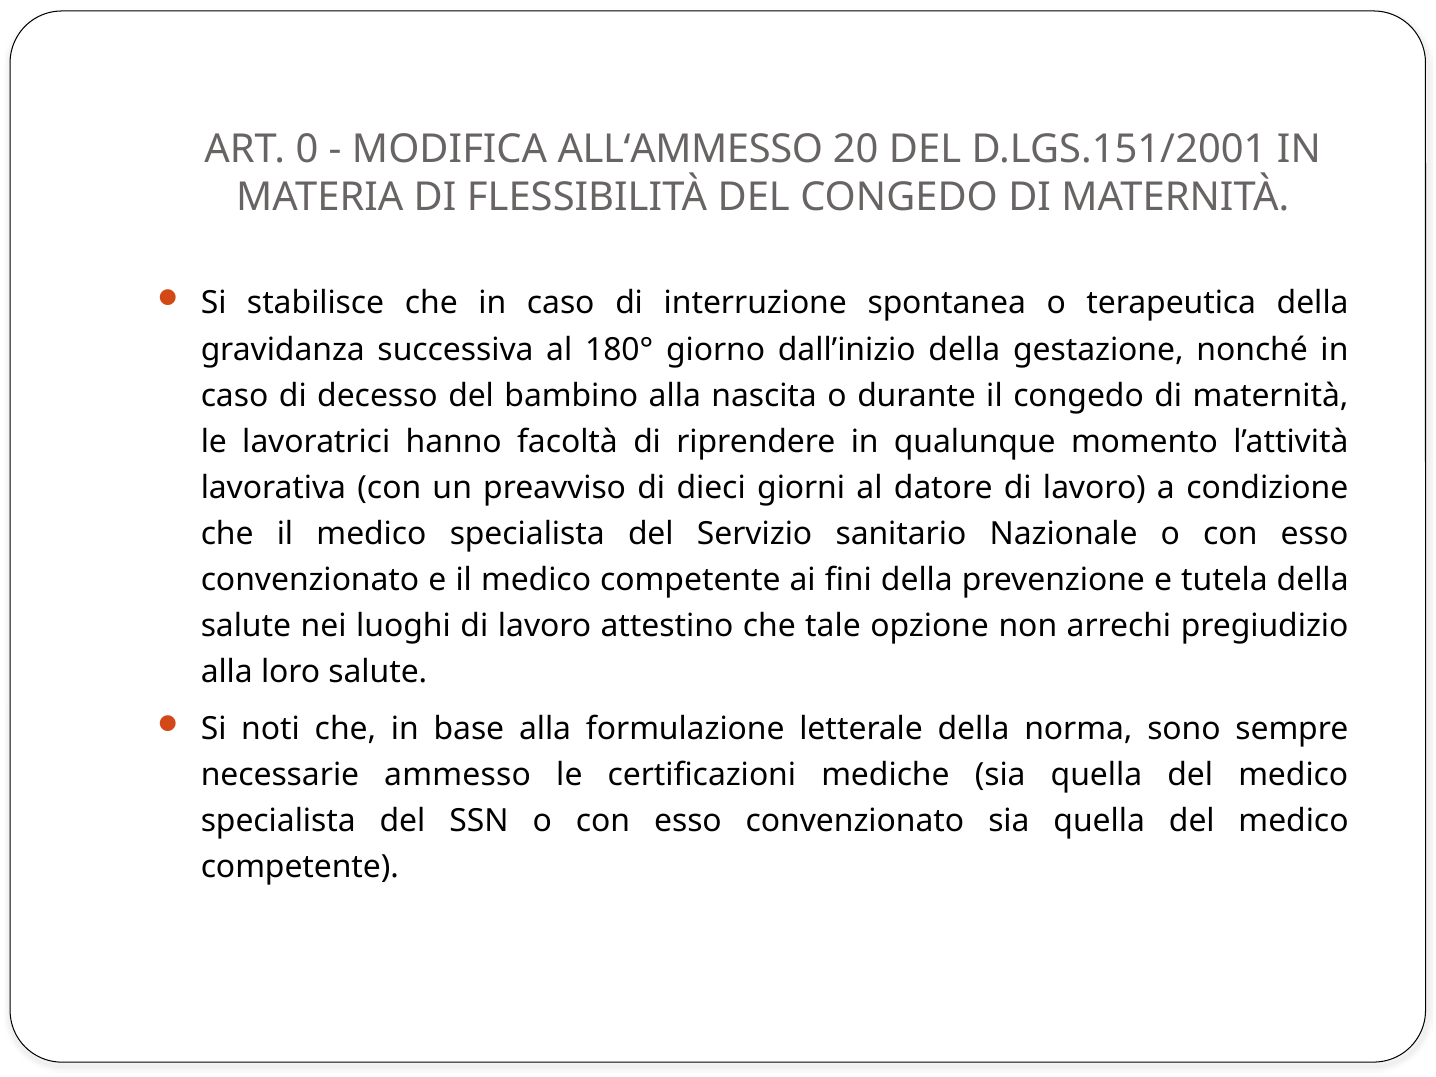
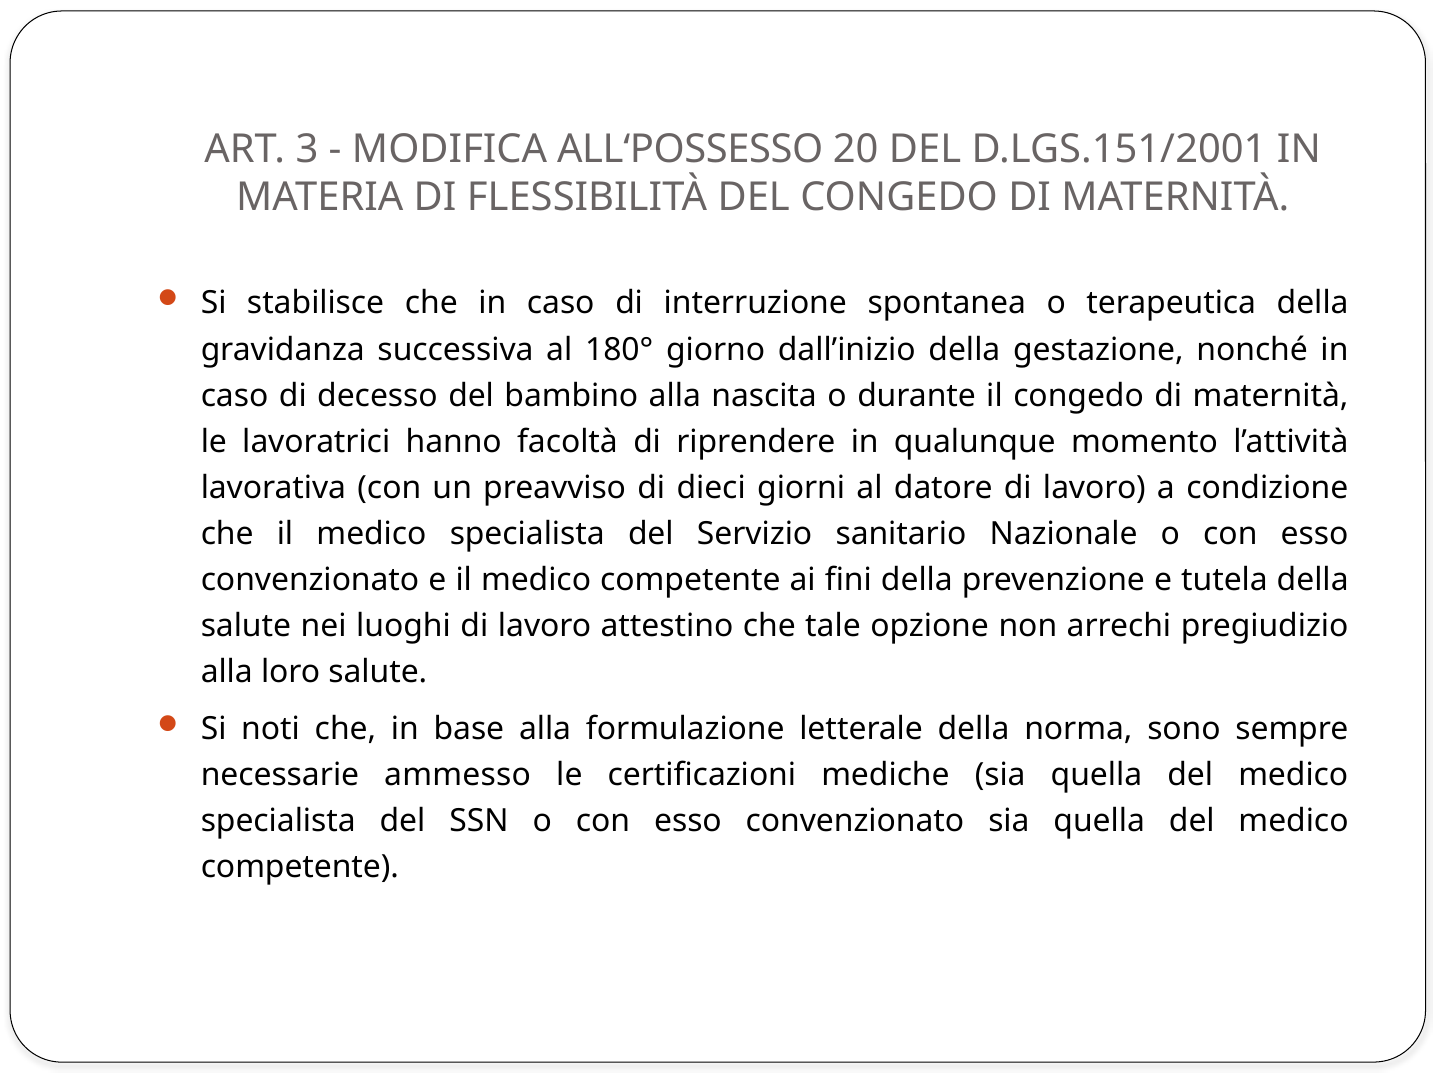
0: 0 -> 3
ALL‘AMMESSO: ALL‘AMMESSO -> ALL‘POSSESSO
